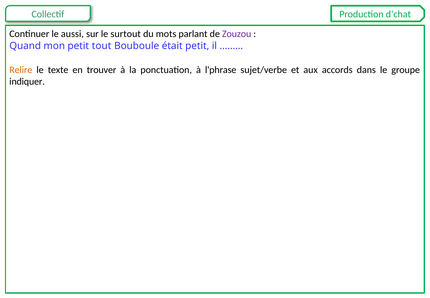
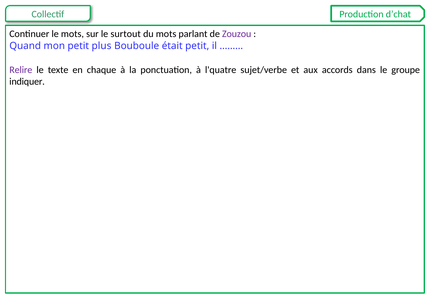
le aussi: aussi -> mots
tout: tout -> plus
Relire colour: orange -> purple
trouver: trouver -> chaque
l'phrase: l'phrase -> l'quatre
